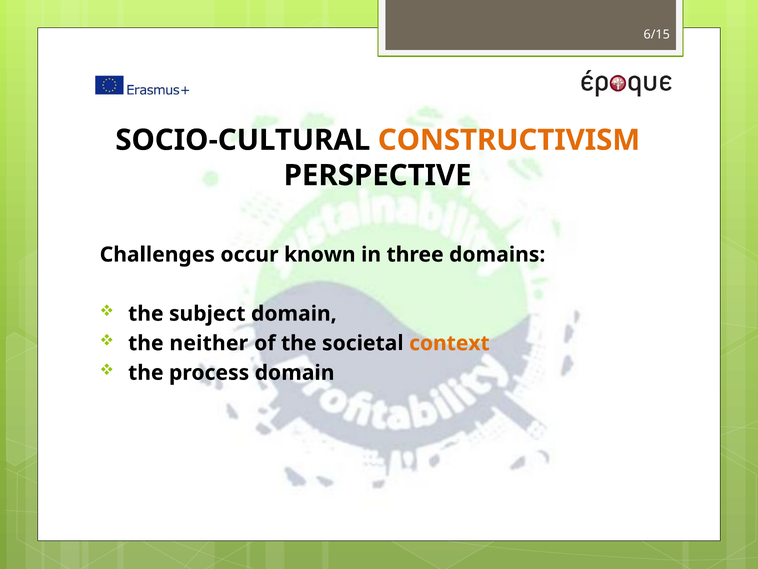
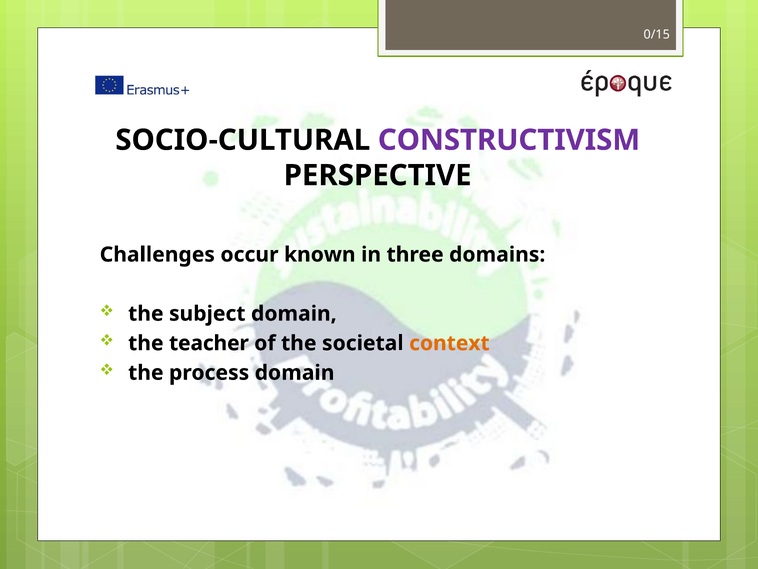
6/15: 6/15 -> 0/15
CONSTRUCTIVISM colour: orange -> purple
neither: neither -> teacher
